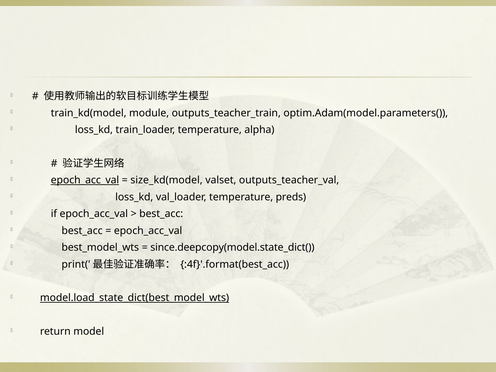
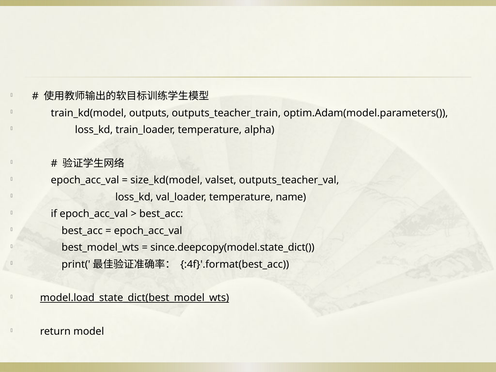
module: module -> outputs
epoch_acc_val at (85, 180) underline: present -> none
preds: preds -> name
